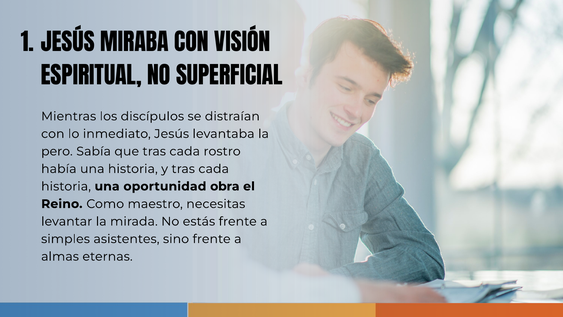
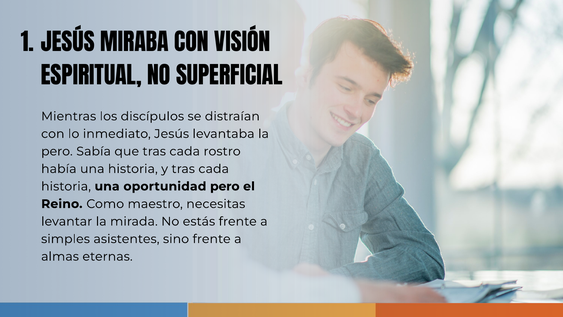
oportunidad obra: obra -> pero
